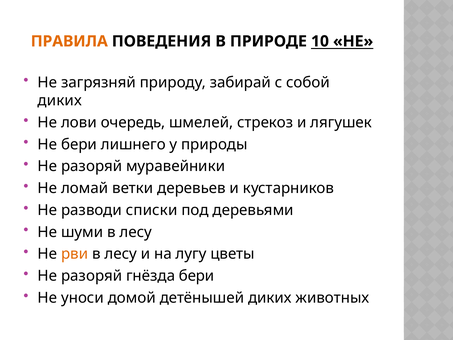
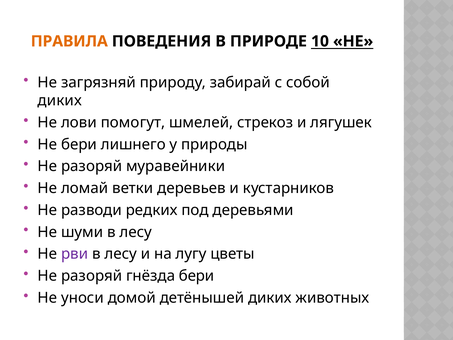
очередь: очередь -> помогут
списки: списки -> редких
рви colour: orange -> purple
